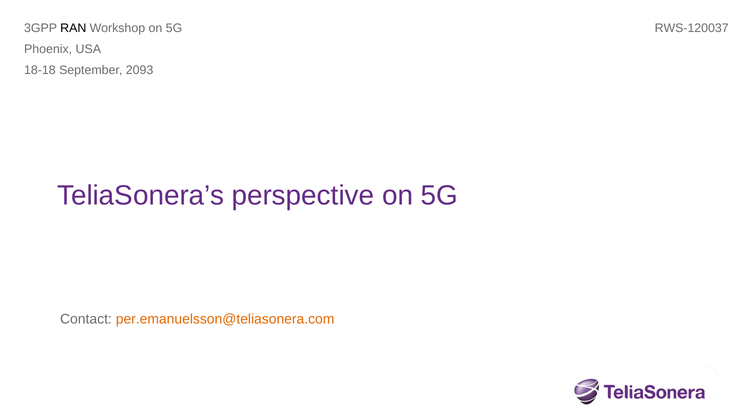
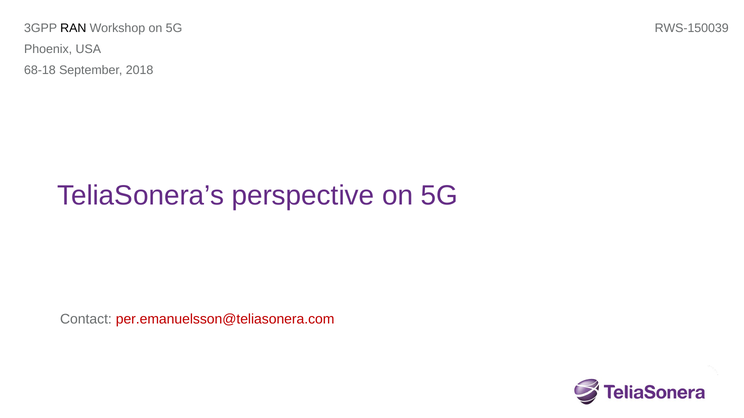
RWS-120037: RWS-120037 -> RWS-150039
18-18: 18-18 -> 68-18
2093: 2093 -> 2018
per.emanuelsson@teliasonera.com colour: orange -> red
